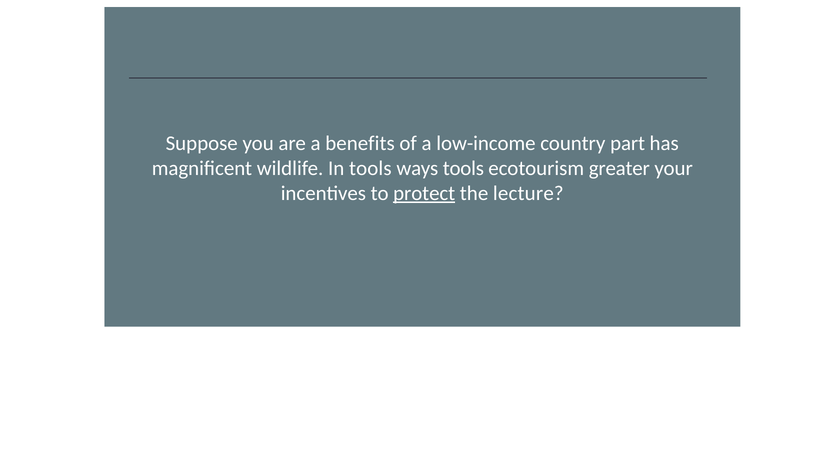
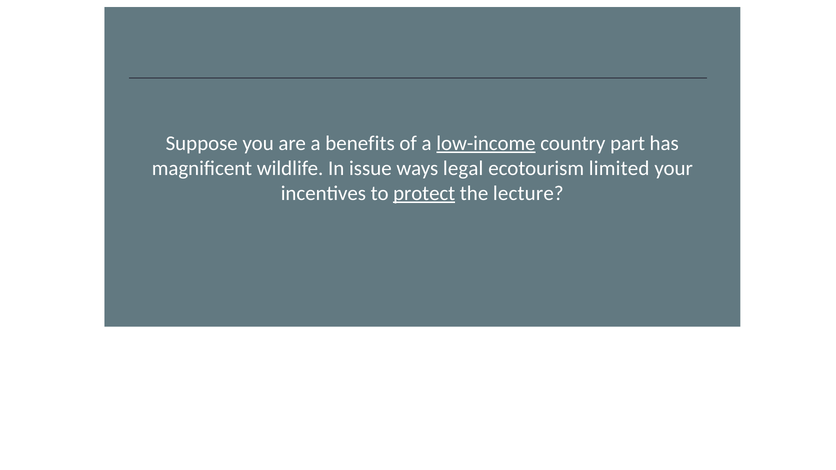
low-income underline: none -> present
In tools: tools -> issue
ways tools: tools -> legal
greater: greater -> limited
